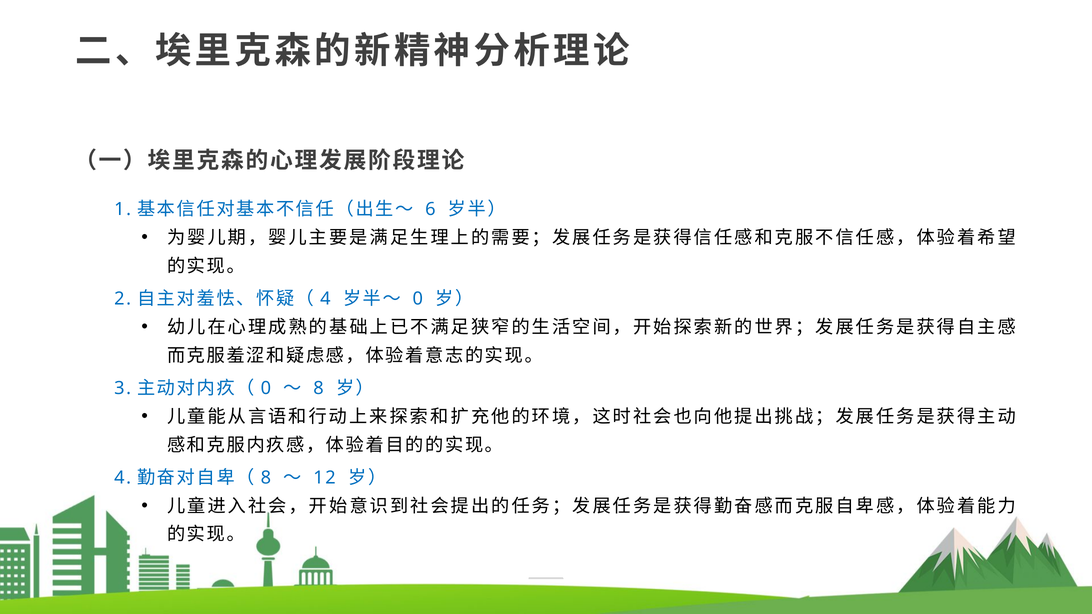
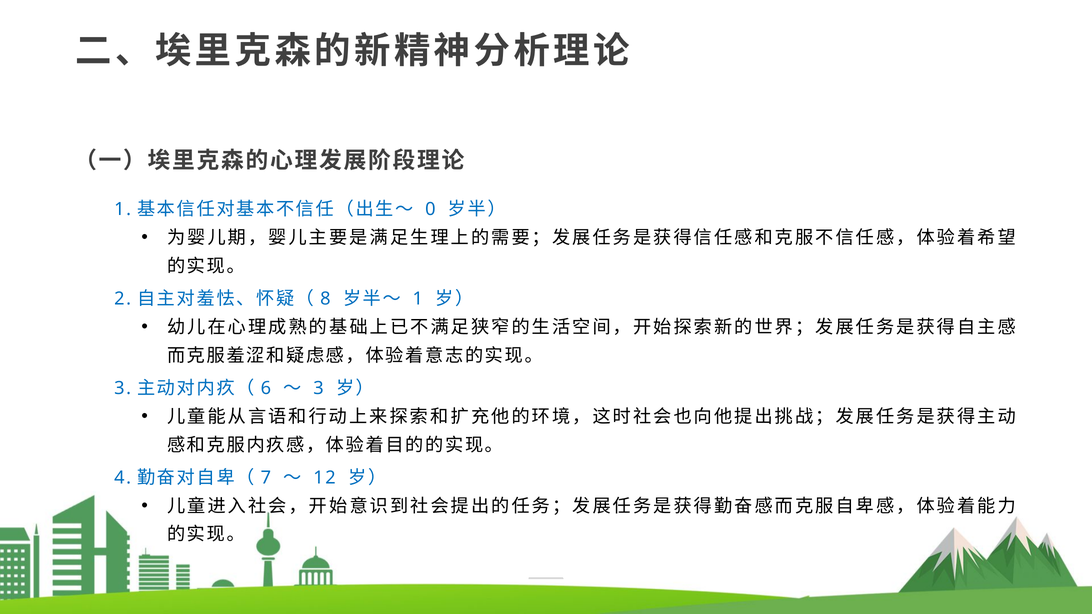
6: 6 -> 0
4 at (325, 299): 4 -> 8
0 at (418, 299): 0 -> 1
0 at (266, 388): 0 -> 6
8 at (319, 388): 8 -> 3
8 at (266, 478): 8 -> 7
